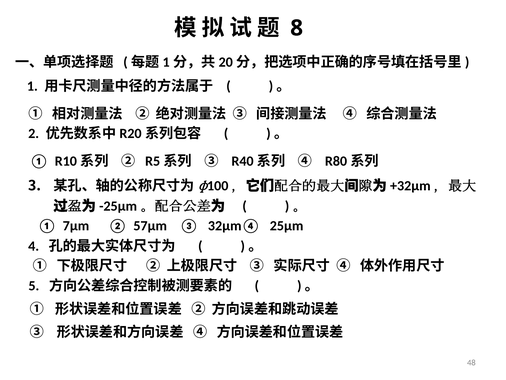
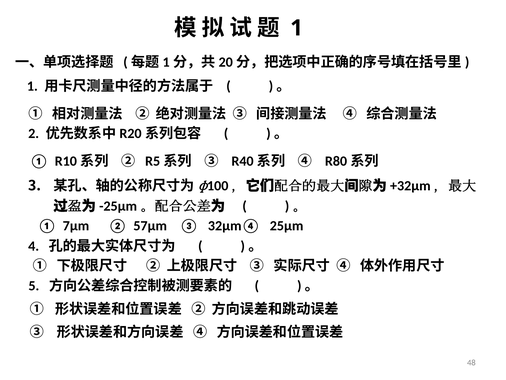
8 at (297, 28): 8 -> 1
